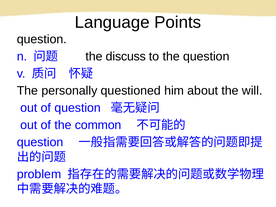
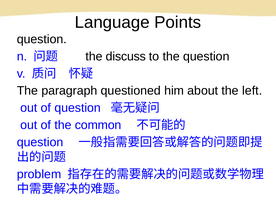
personally: personally -> paragraph
will: will -> left
